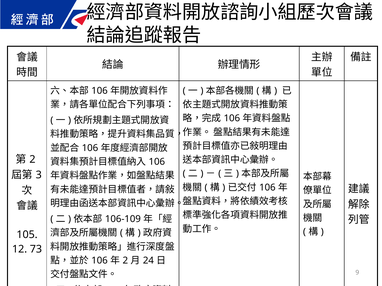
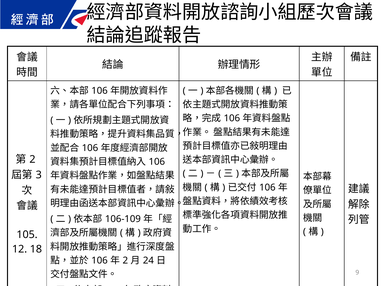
73: 73 -> 18
